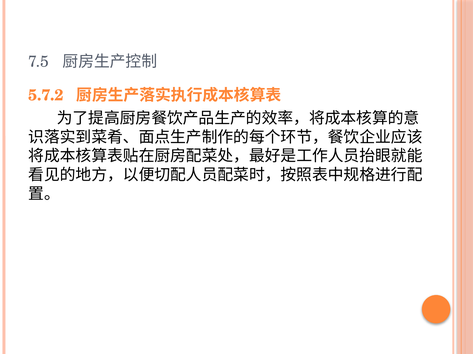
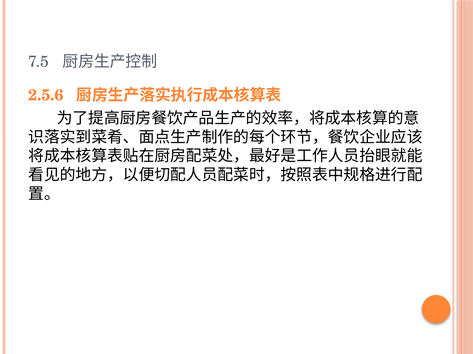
5.7.2: 5.7.2 -> 2.5.6
